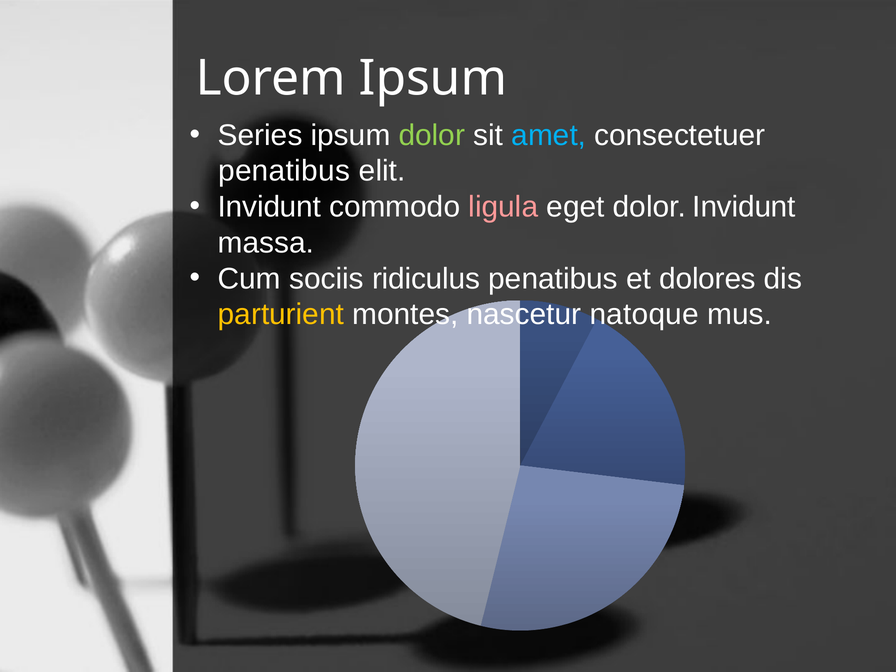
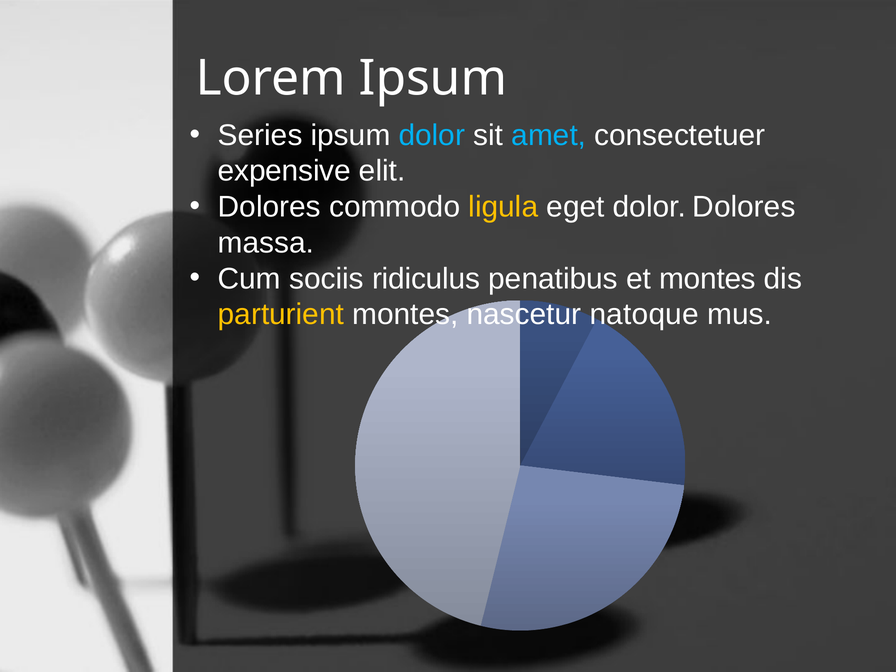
dolor at (432, 135) colour: light green -> light blue
penatibus at (284, 171): penatibus -> expensive
Invidunt at (269, 207): Invidunt -> Dolores
ligula colour: pink -> yellow
dolor Invidunt: Invidunt -> Dolores
et dolores: dolores -> montes
